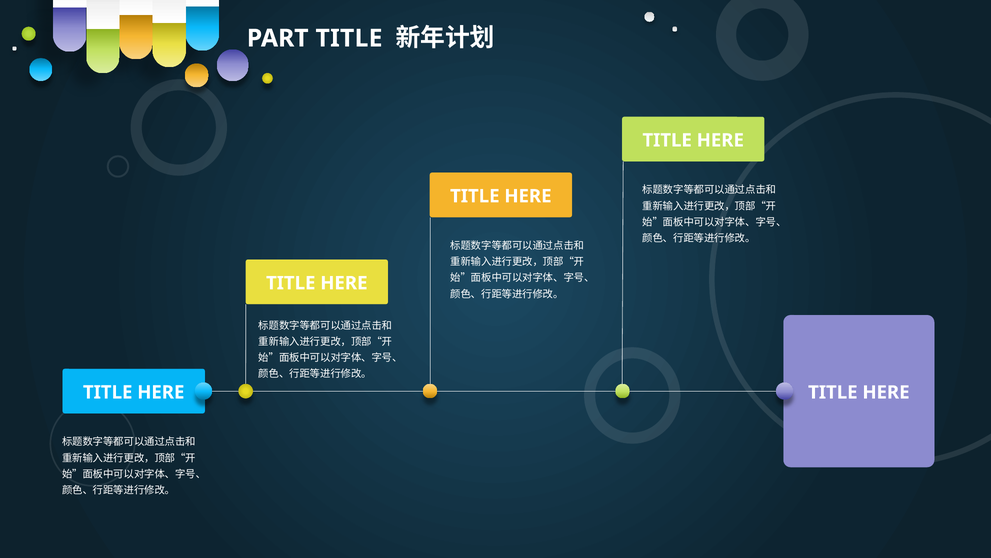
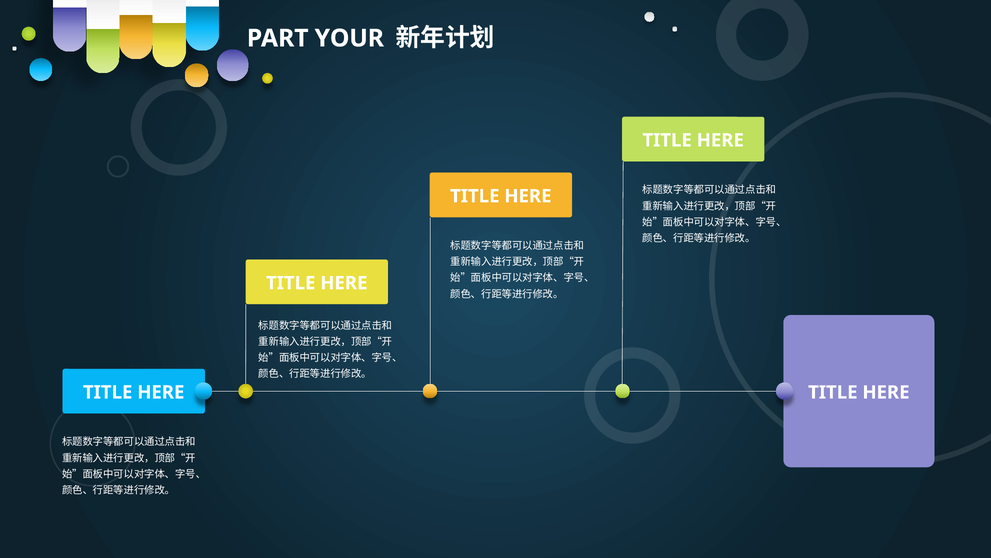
PART TITLE: TITLE -> YOUR
